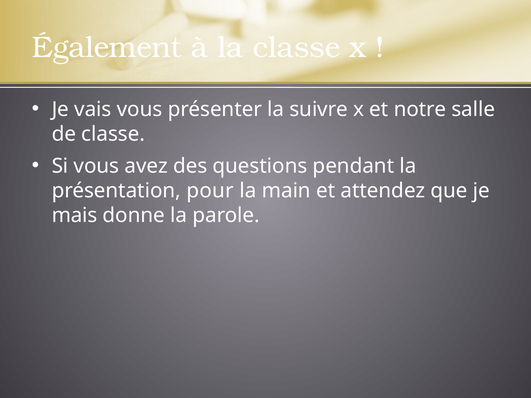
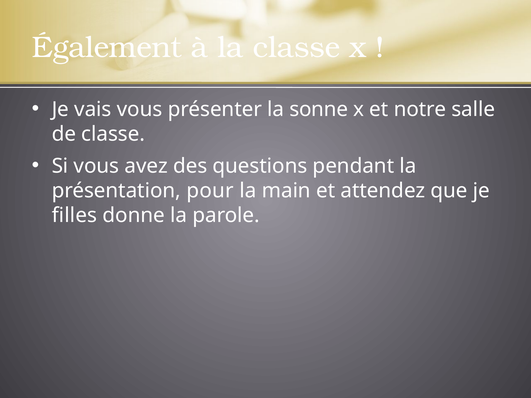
suivre: suivre -> sonne
mais: mais -> filles
